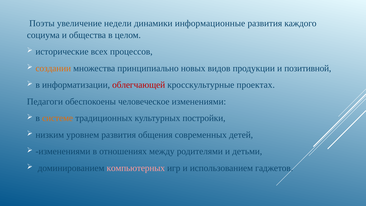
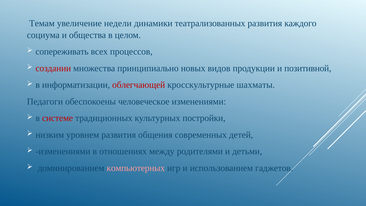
Поэты: Поэты -> Темам
информационные: информационные -> театрализованных
исторические: исторические -> сопереживать
создании colour: orange -> red
проектах: проектах -> шахматы
системе colour: orange -> red
